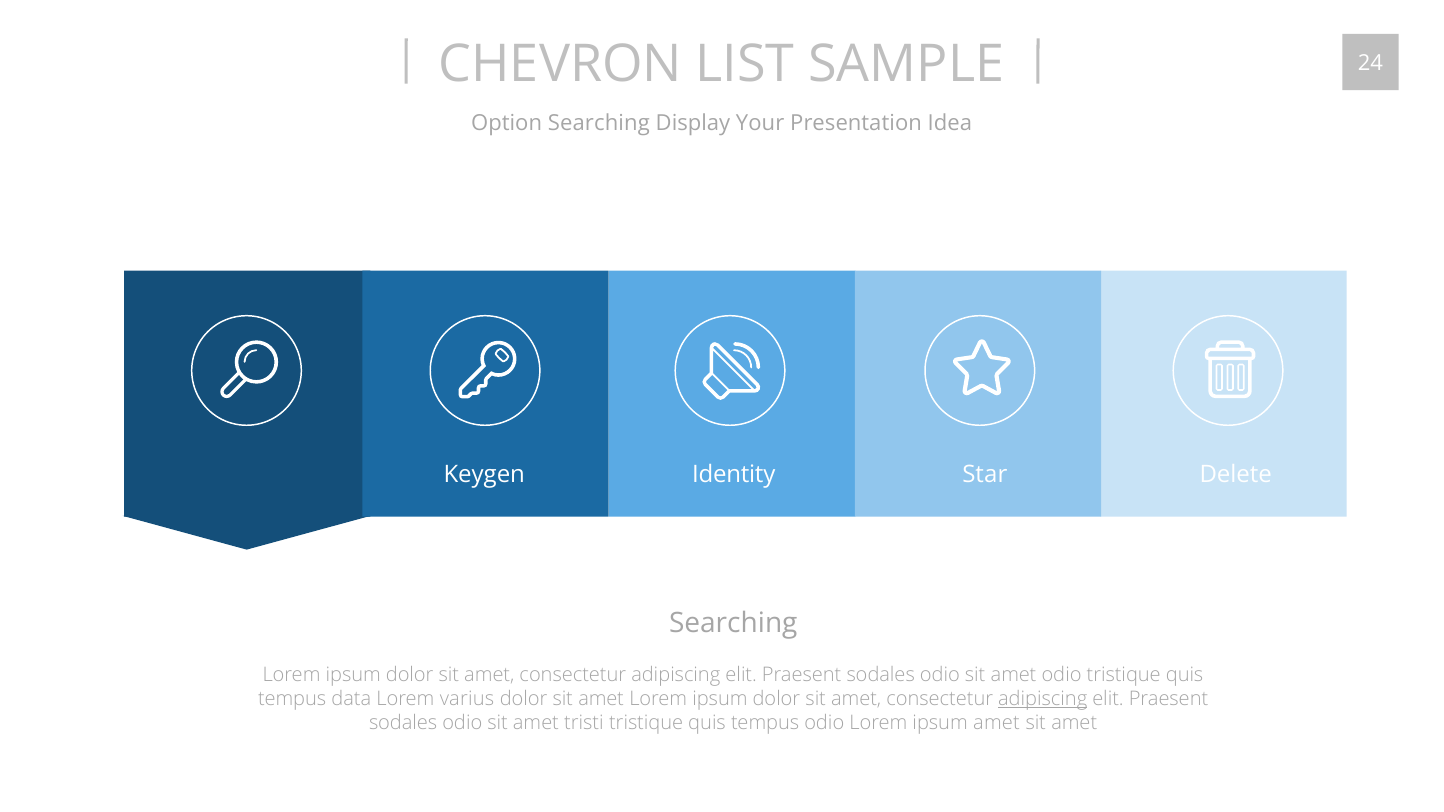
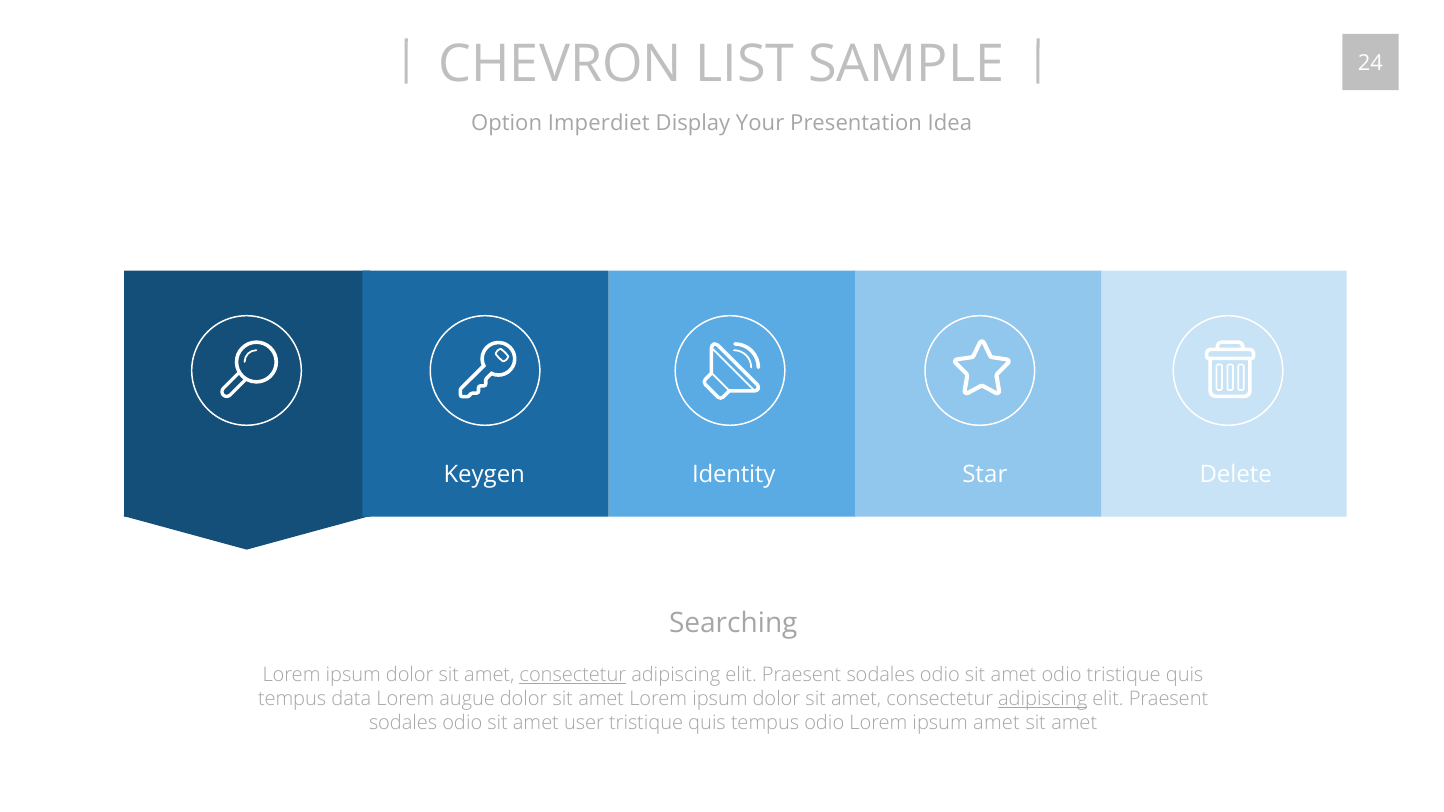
Option Searching: Searching -> Imperdiet
consectetur at (573, 675) underline: none -> present
varius: varius -> augue
tristi: tristi -> user
